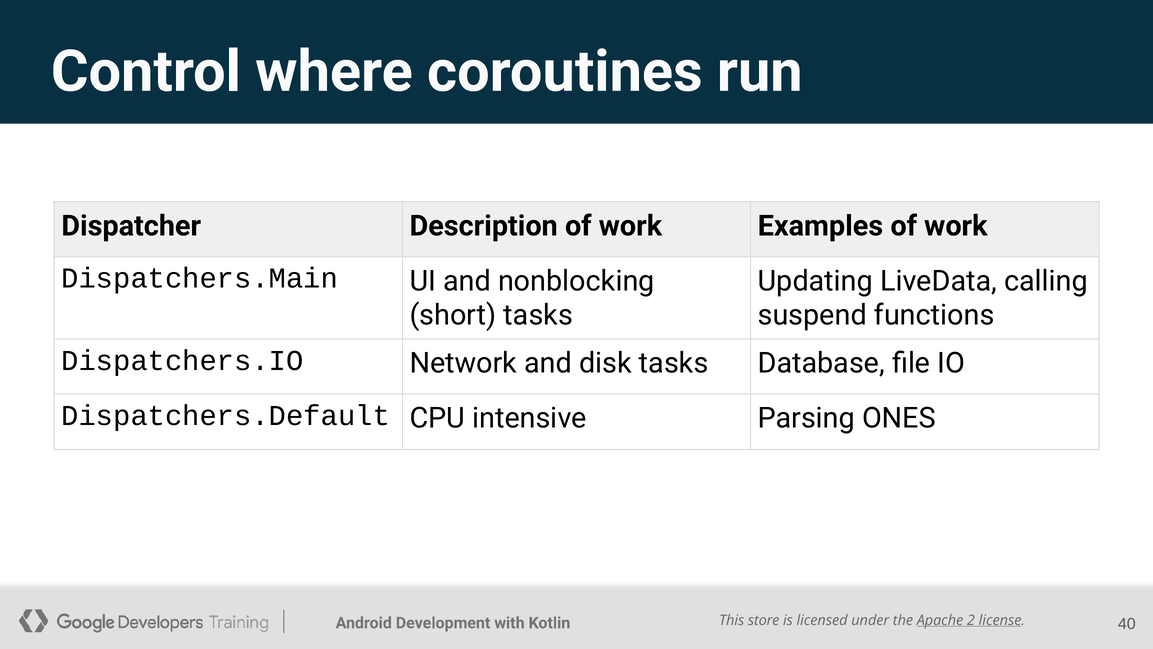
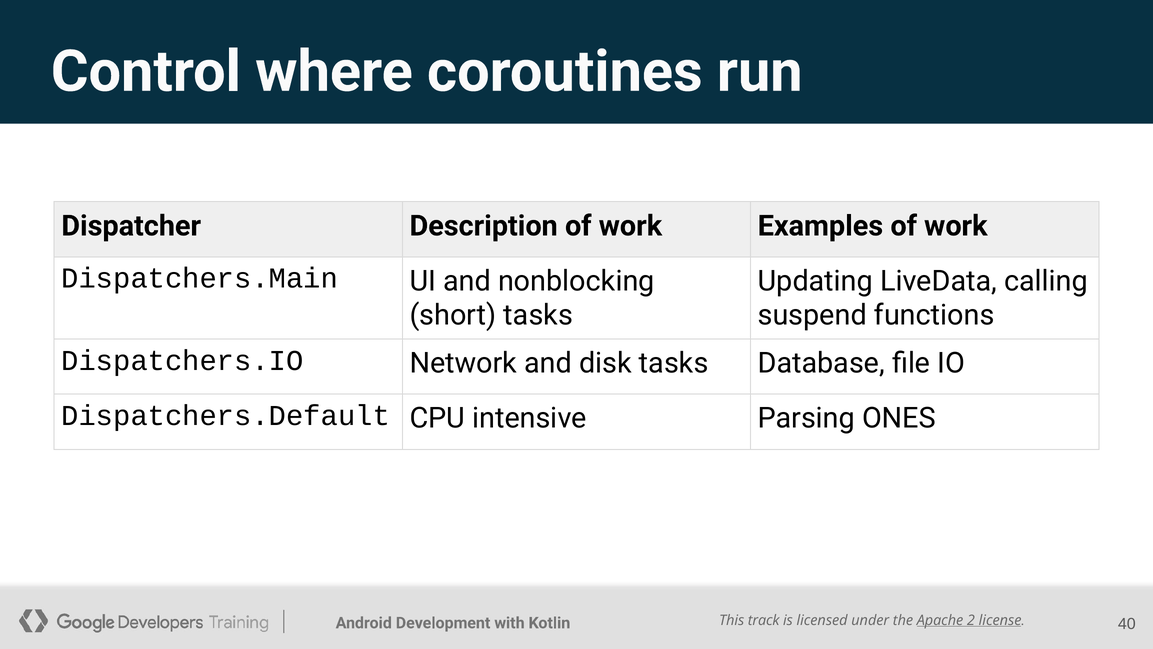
store: store -> track
